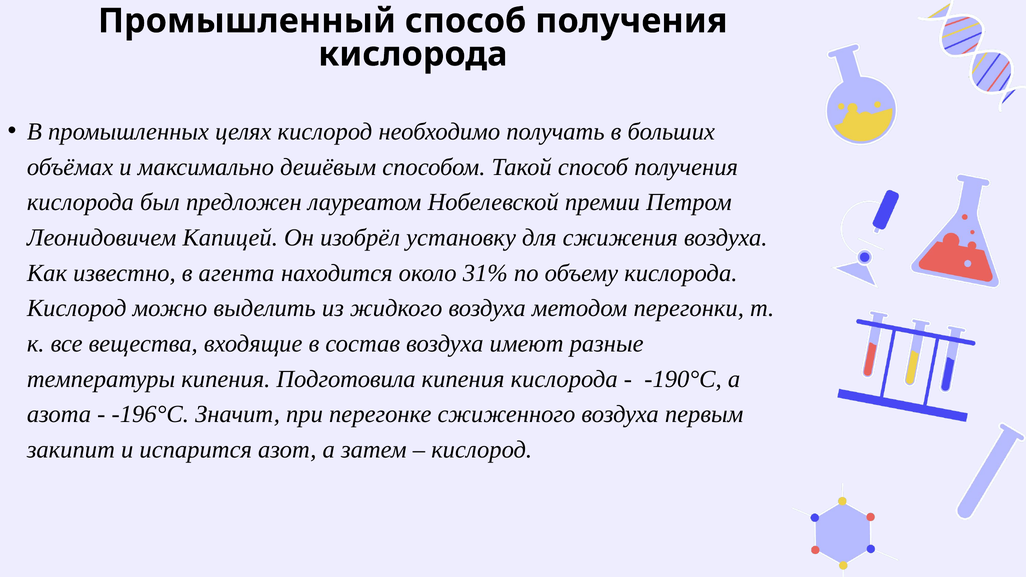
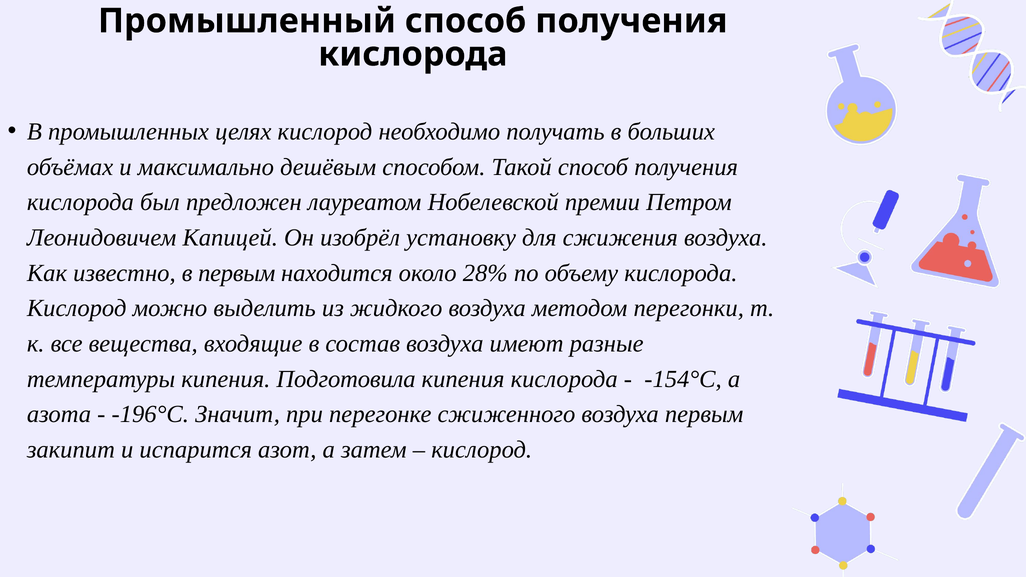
в агента: агента -> первым
31%: 31% -> 28%
-190°С: -190°С -> -154°С
